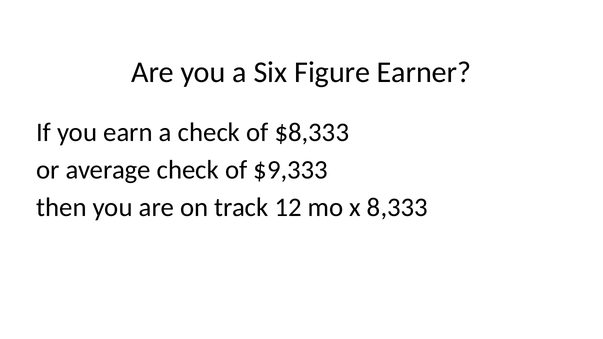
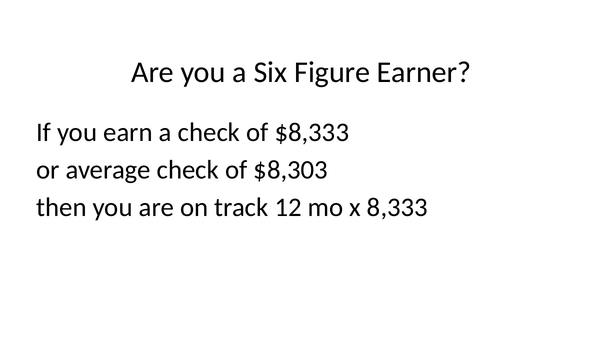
$9,333: $9,333 -> $8,303
